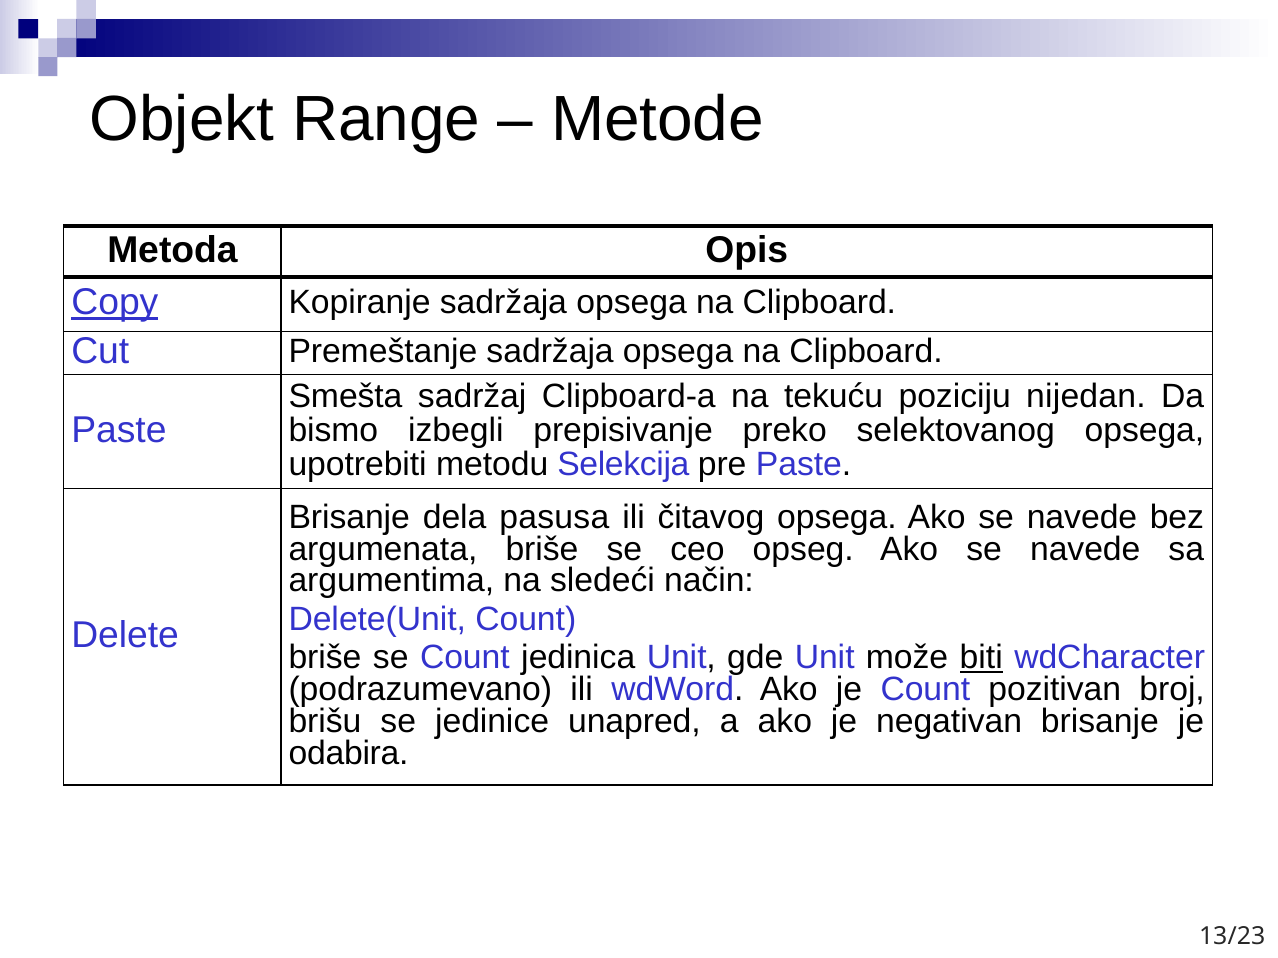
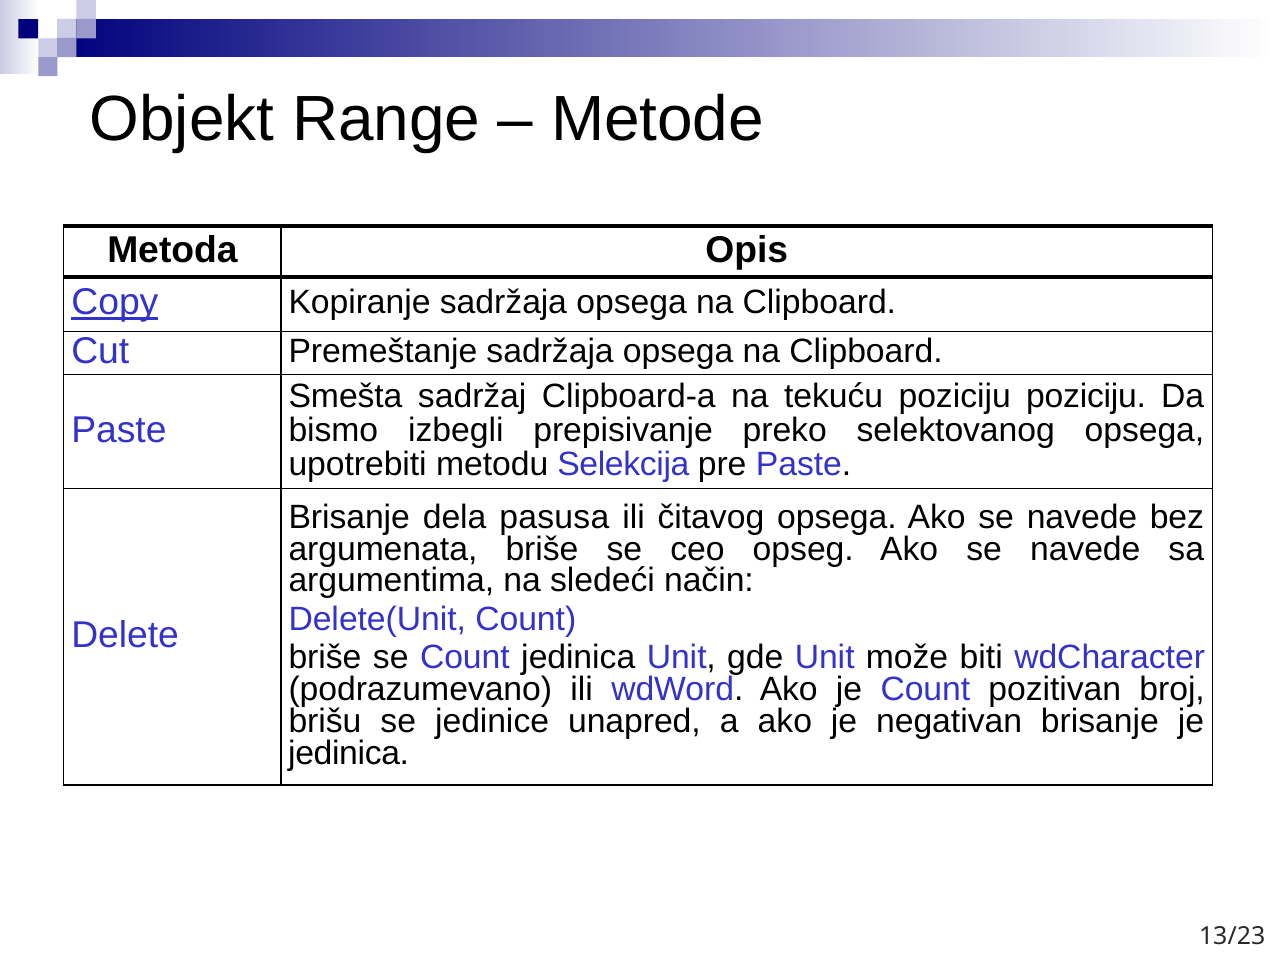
poziciju nijedan: nijedan -> poziciju
biti underline: present -> none
odabira at (349, 754): odabira -> jedinica
